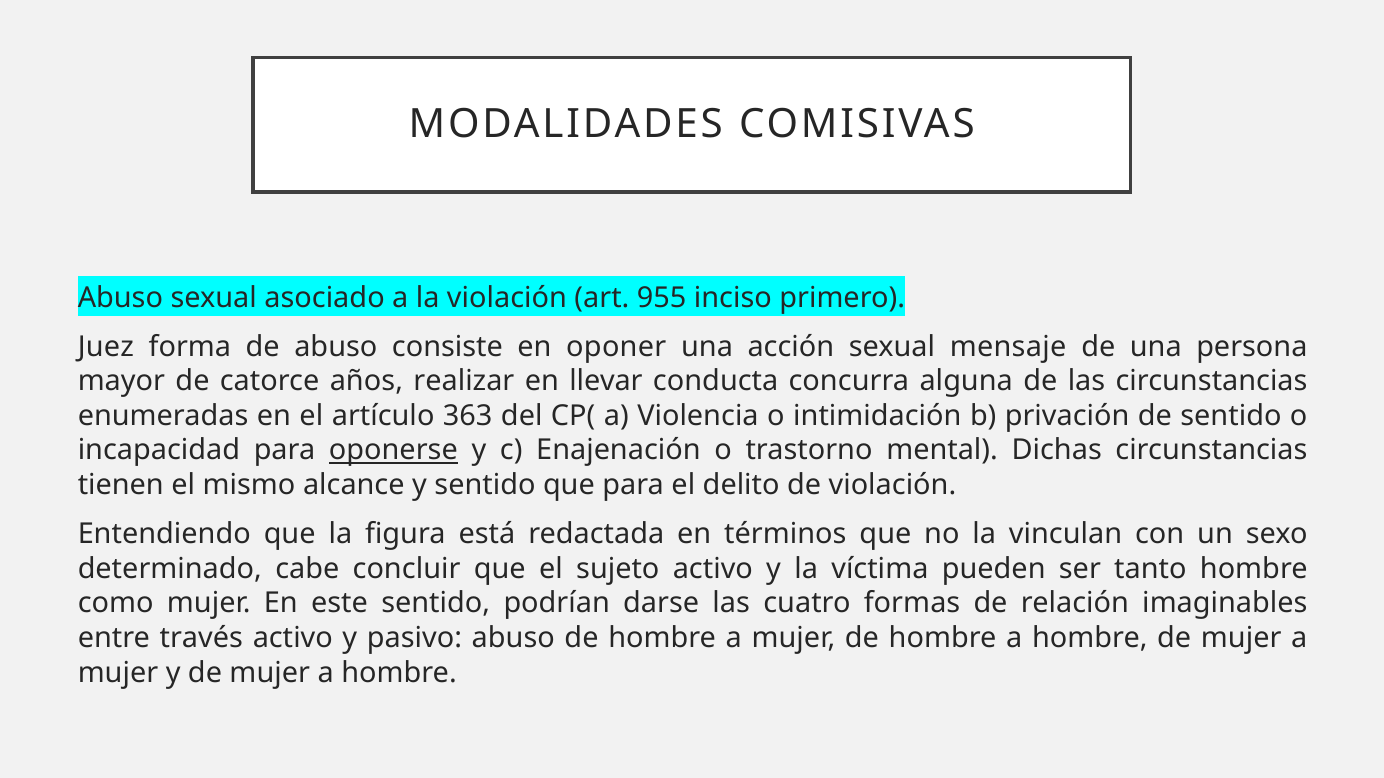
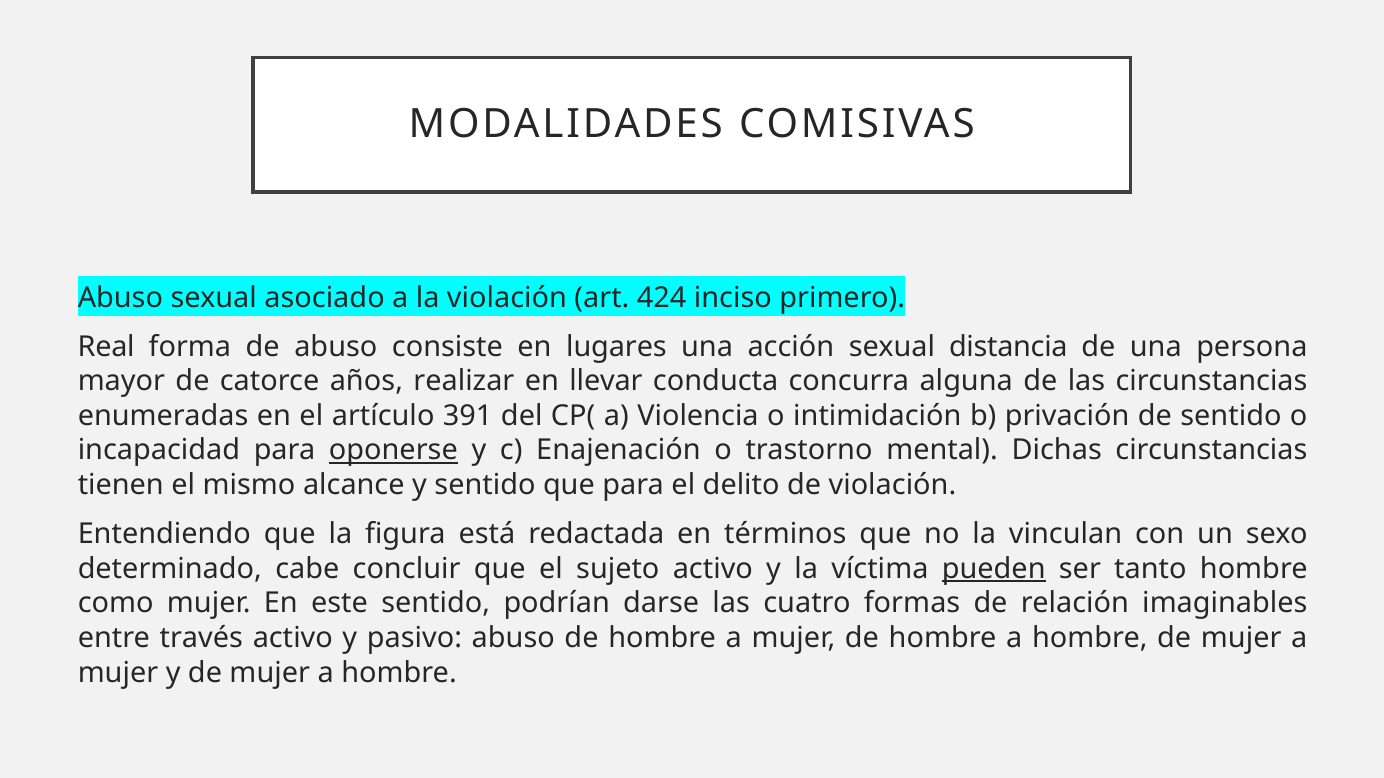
955: 955 -> 424
Juez: Juez -> Real
oponer: oponer -> lugares
mensaje: mensaje -> distancia
363: 363 -> 391
pueden underline: none -> present
